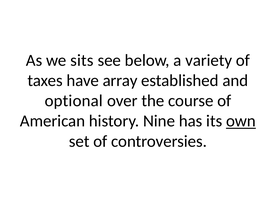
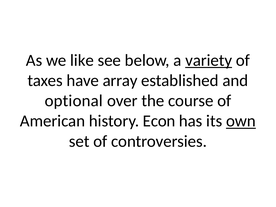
sits: sits -> like
variety underline: none -> present
Nine: Nine -> Econ
